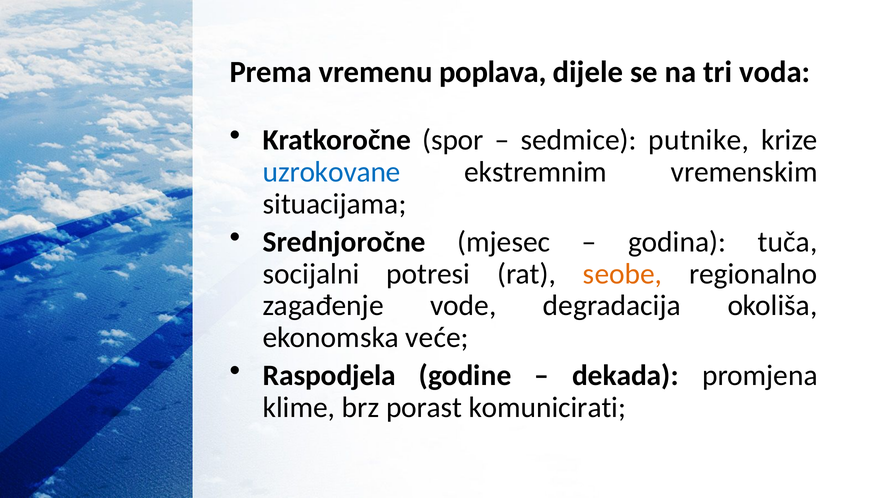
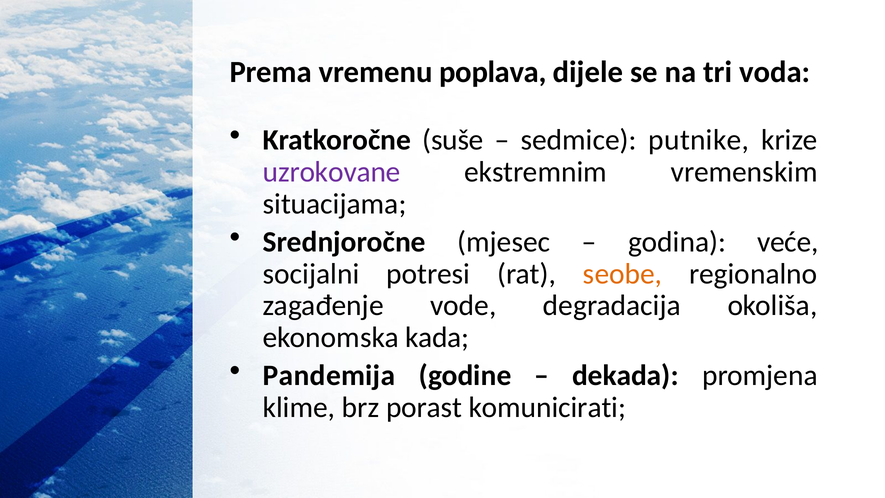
spor: spor -> suše
uzrokovane colour: blue -> purple
tuča: tuča -> veće
veće: veće -> kada
Raspodjela: Raspodjela -> Pandemija
